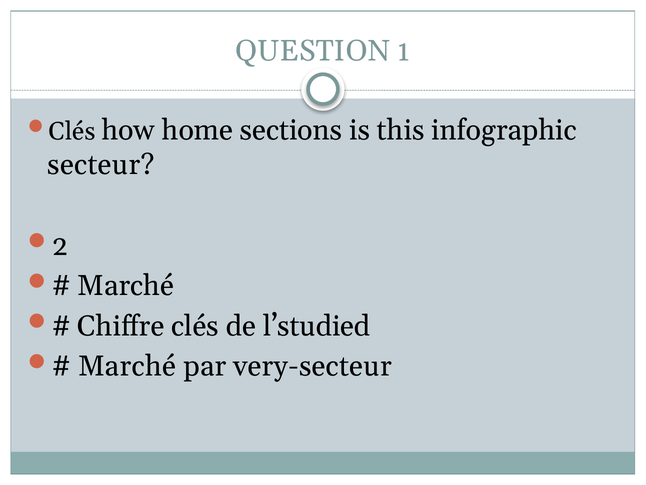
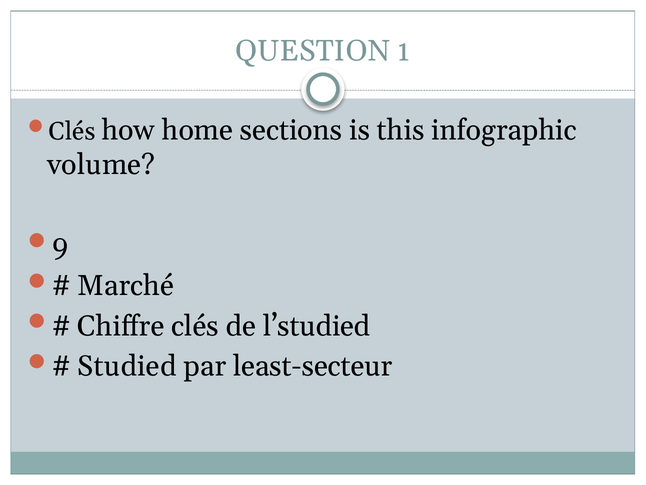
secteur: secteur -> volume
2: 2 -> 9
Marché at (127, 366): Marché -> Studied
very-secteur: very-secteur -> least-secteur
